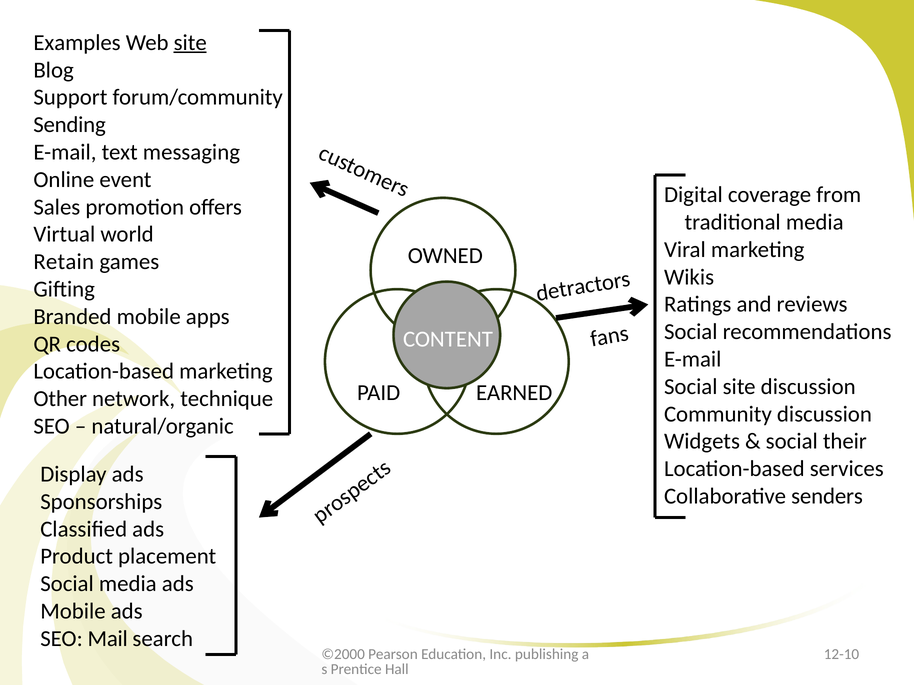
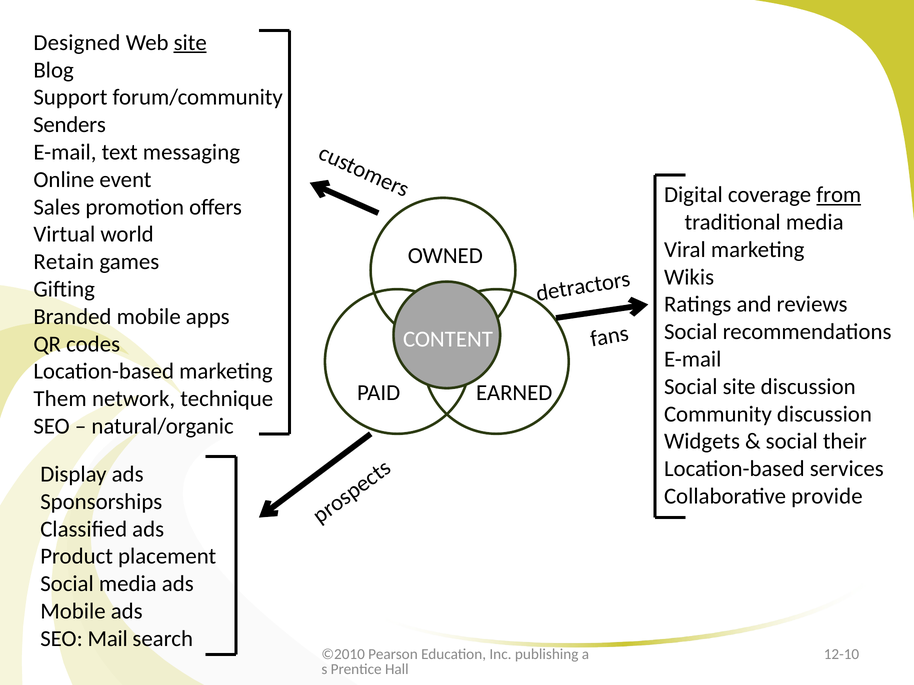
Examples: Examples -> Designed
Sending: Sending -> Senders
from underline: none -> present
Other: Other -> Them
senders: senders -> provide
©2000: ©2000 -> ©2010
